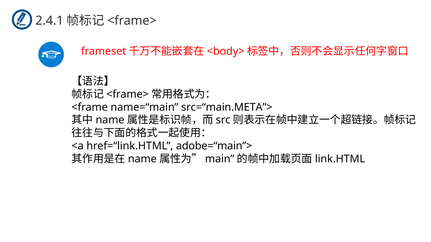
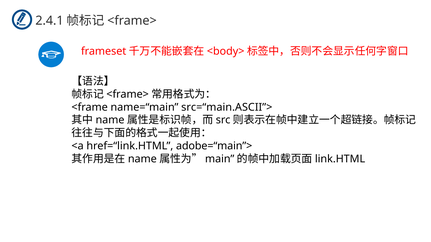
src=“main.META”>: src=“main.META”> -> src=“main.ASCII”>
